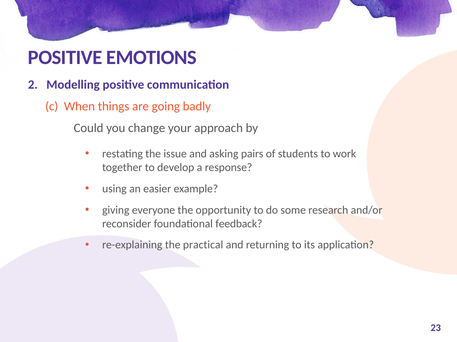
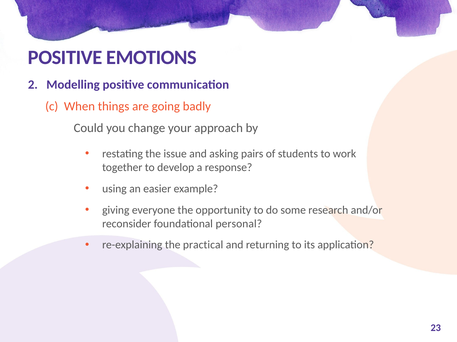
feedback: feedback -> personal
